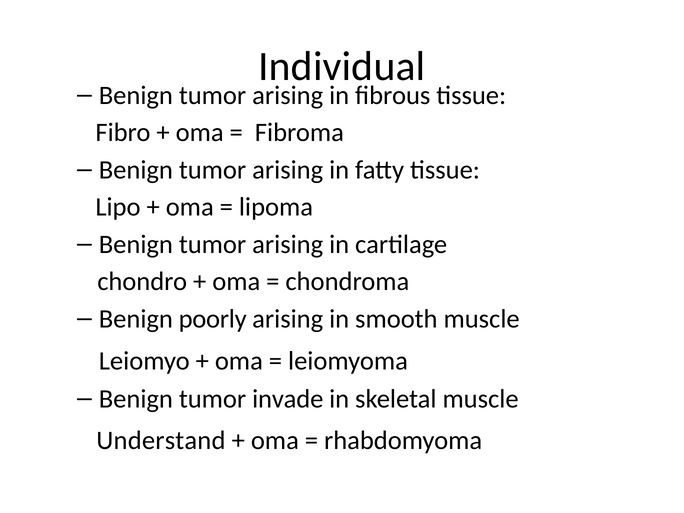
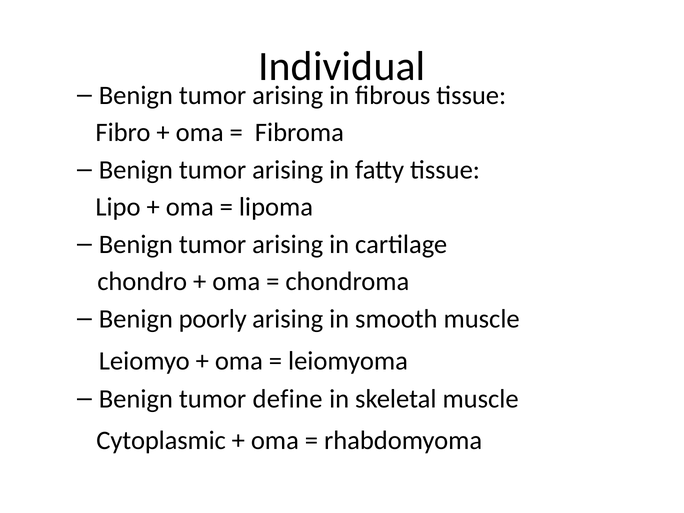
invade: invade -> define
Understand: Understand -> Cytoplasmic
